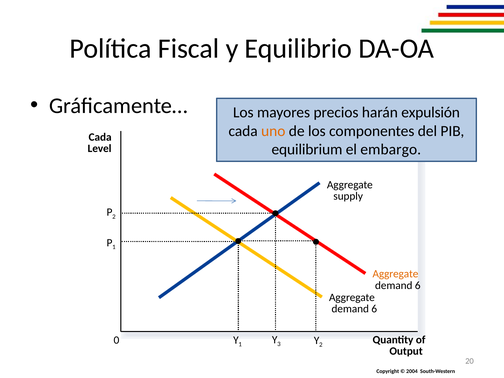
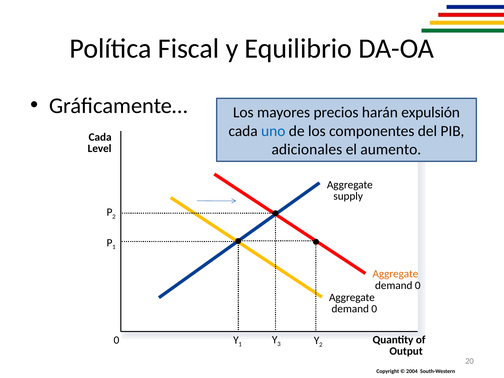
uno colour: orange -> blue
equilibrium: equilibrium -> adicionales
embargo: embargo -> aumento
6 at (418, 285): 6 -> 0
6 at (374, 309): 6 -> 0
